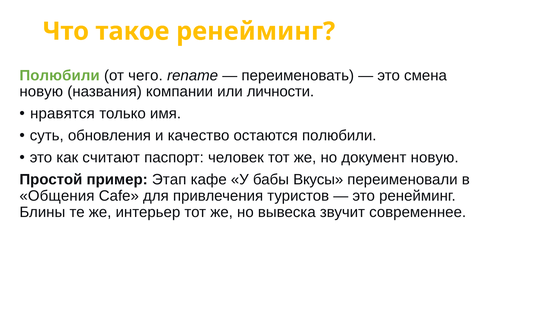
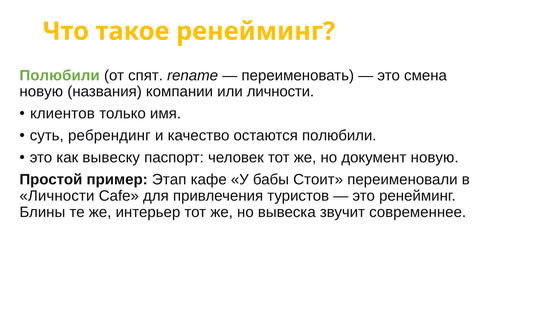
чего: чего -> спят
нравятся: нравятся -> клиентов
обновления: обновления -> ребрендинг
считают: считают -> вывеску
Вкусы: Вкусы -> Стоит
Общения at (57, 196): Общения -> Личности
